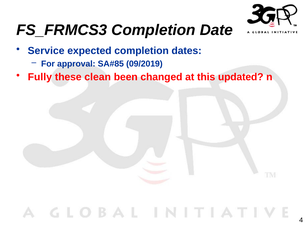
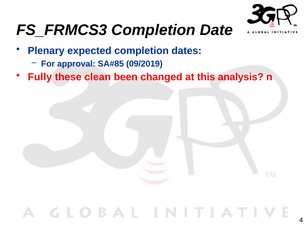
Service: Service -> Plenary
updated: updated -> analysis
